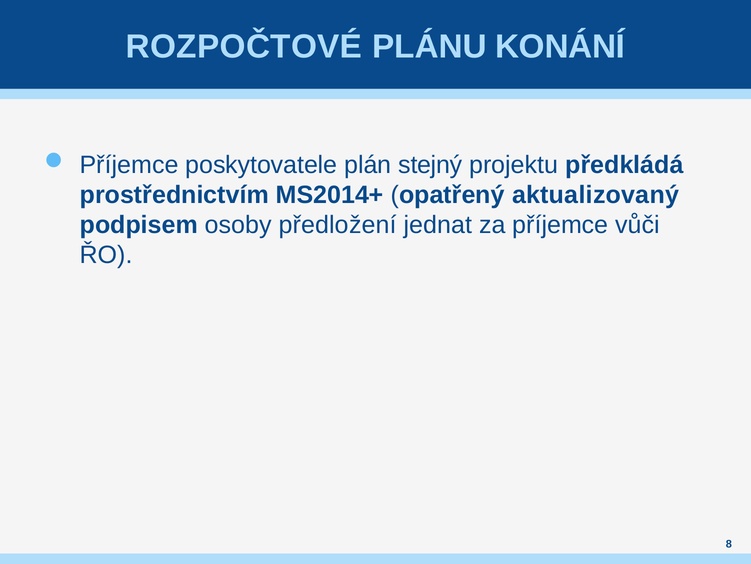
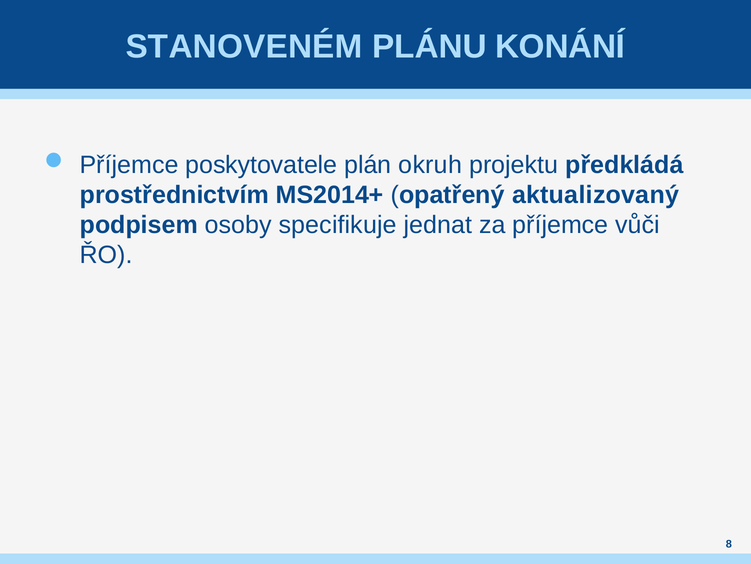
ROZPOČTOVÉ: ROZPOČTOVÉ -> STANOVENÉM
stejný: stejný -> okruh
předložení: předložení -> specifikuje
